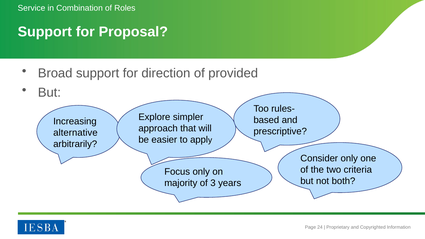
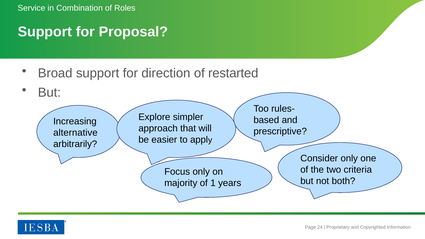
provided: provided -> restarted
3: 3 -> 1
